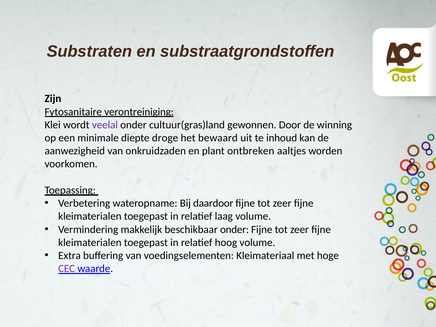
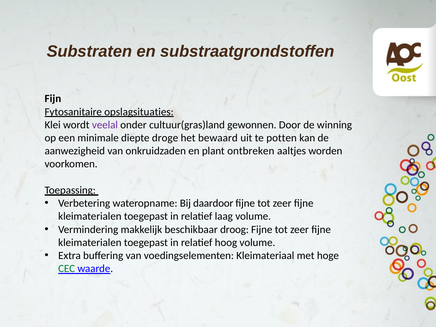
Zijn: Zijn -> Fijn
verontreiniging: verontreiniging -> opslagsituaties
inhoud: inhoud -> potten
beschikbaar onder: onder -> droog
CEC colour: purple -> green
